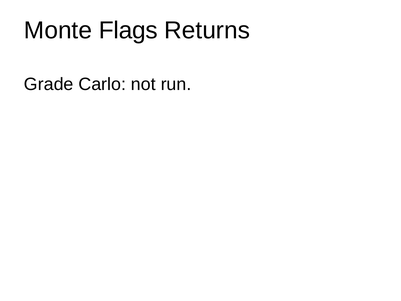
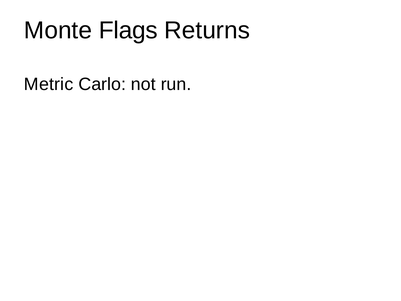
Grade: Grade -> Metric
